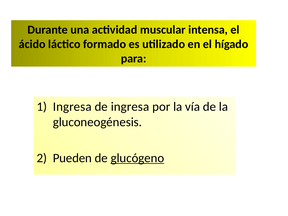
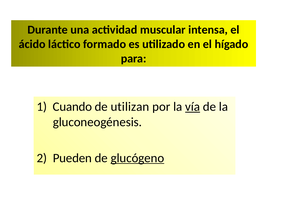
Ingresa at (72, 107): Ingresa -> Cuando
de ingresa: ingresa -> utilizan
vía underline: none -> present
